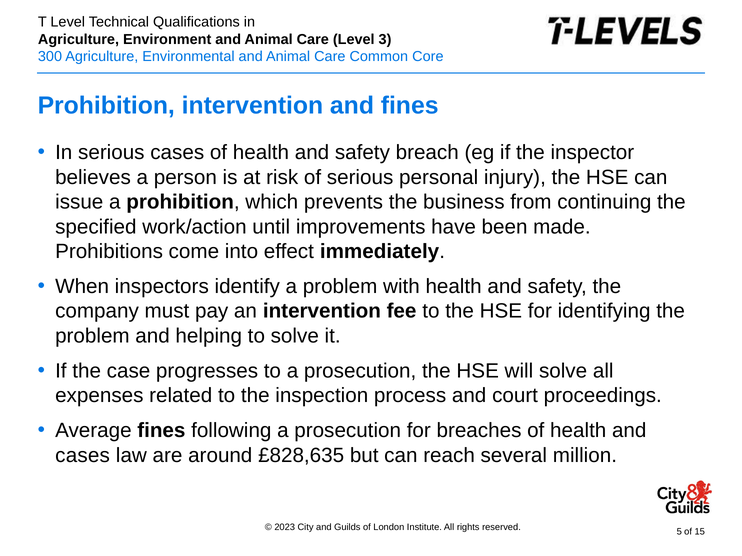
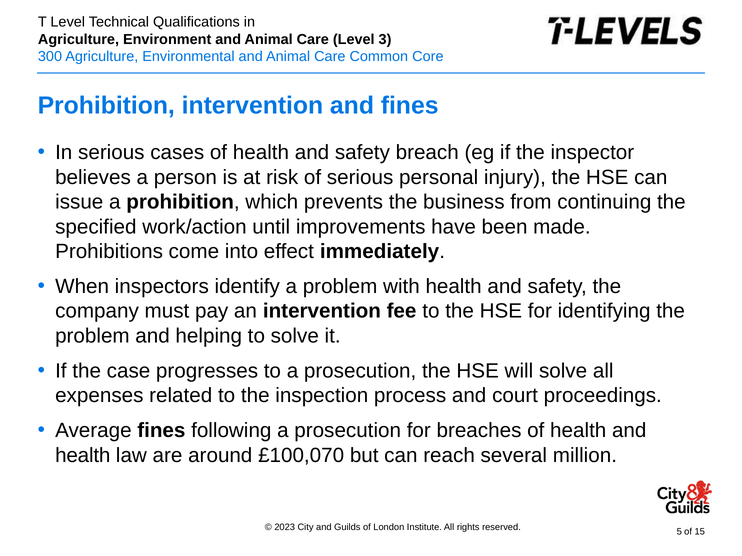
cases at (83, 456): cases -> health
£828,635: £828,635 -> £100,070
